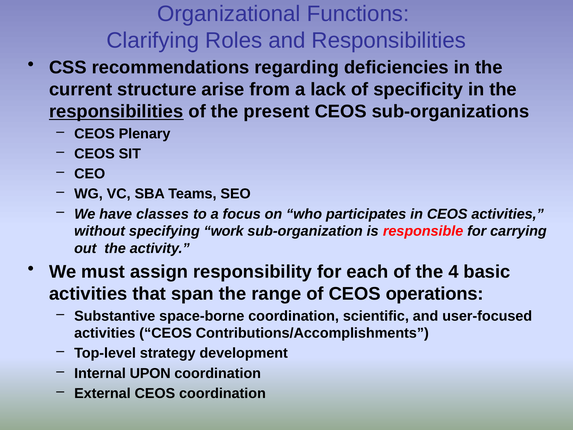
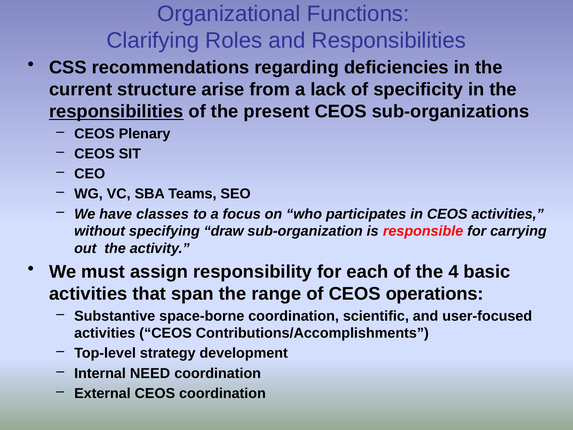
work: work -> draw
UPON: UPON -> NEED
